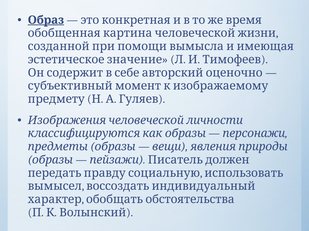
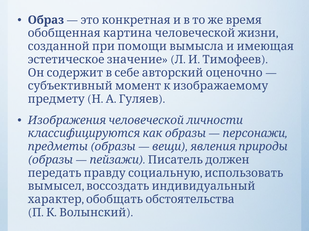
Образ underline: present -> none
